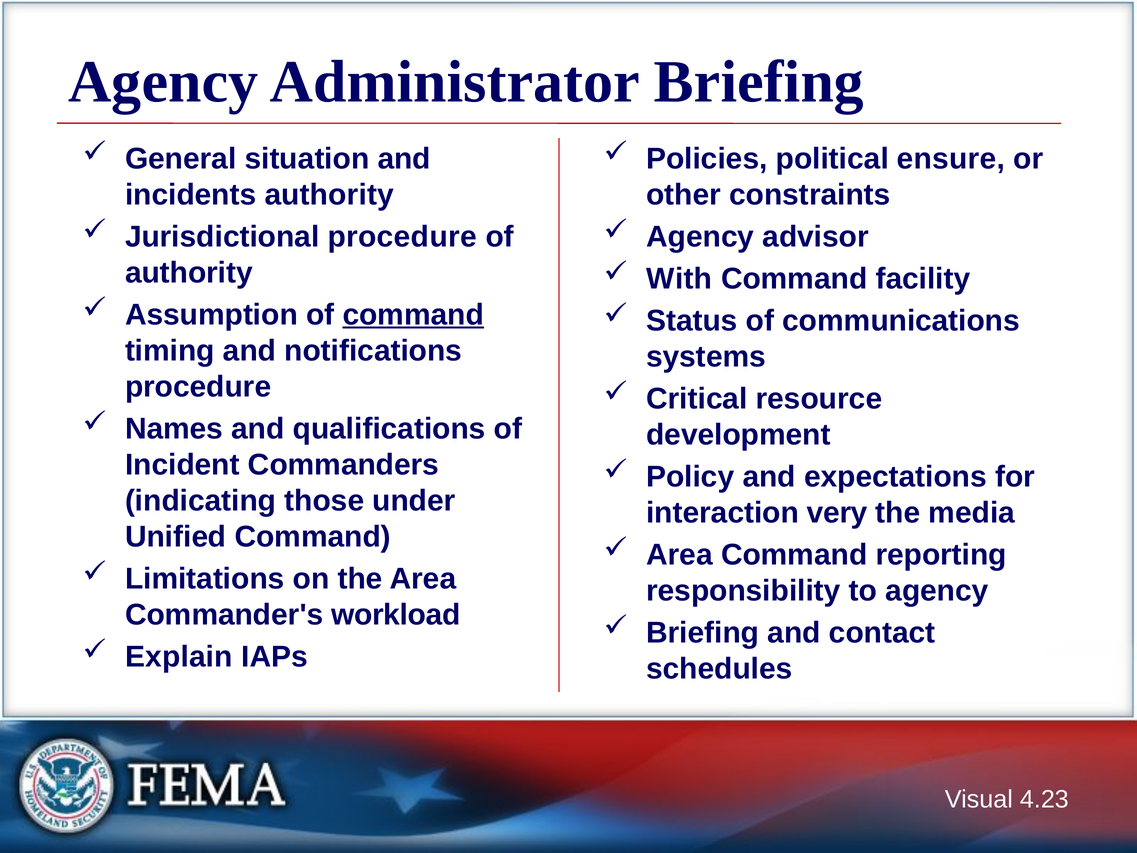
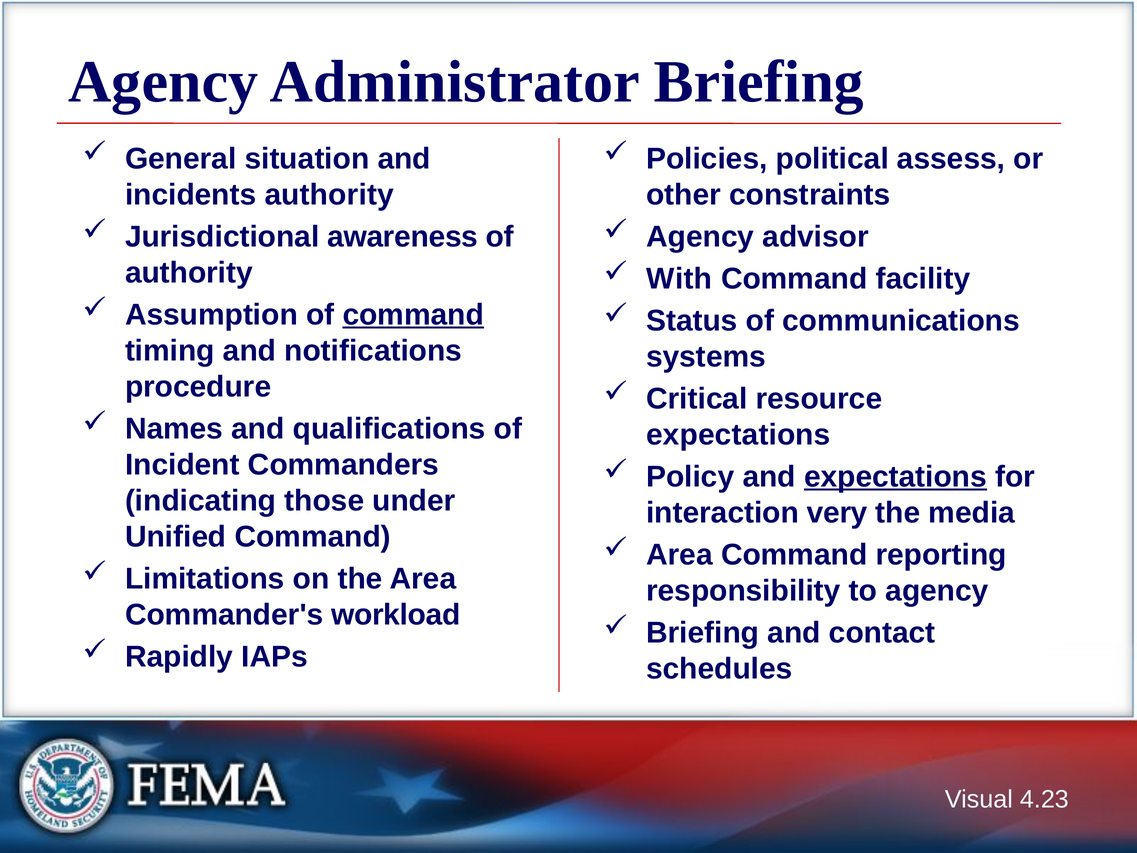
ensure: ensure -> assess
Jurisdictional procedure: procedure -> awareness
development at (738, 435): development -> expectations
expectations at (896, 477) underline: none -> present
Explain: Explain -> Rapidly
